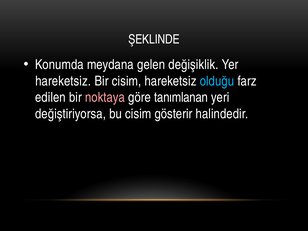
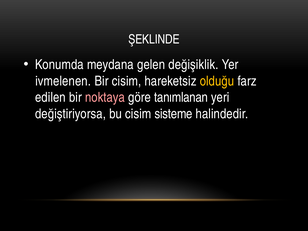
hareketsiz at (63, 81): hareketsiz -> ivmelenen
olduğu colour: light blue -> yellow
gösterir: gösterir -> sisteme
